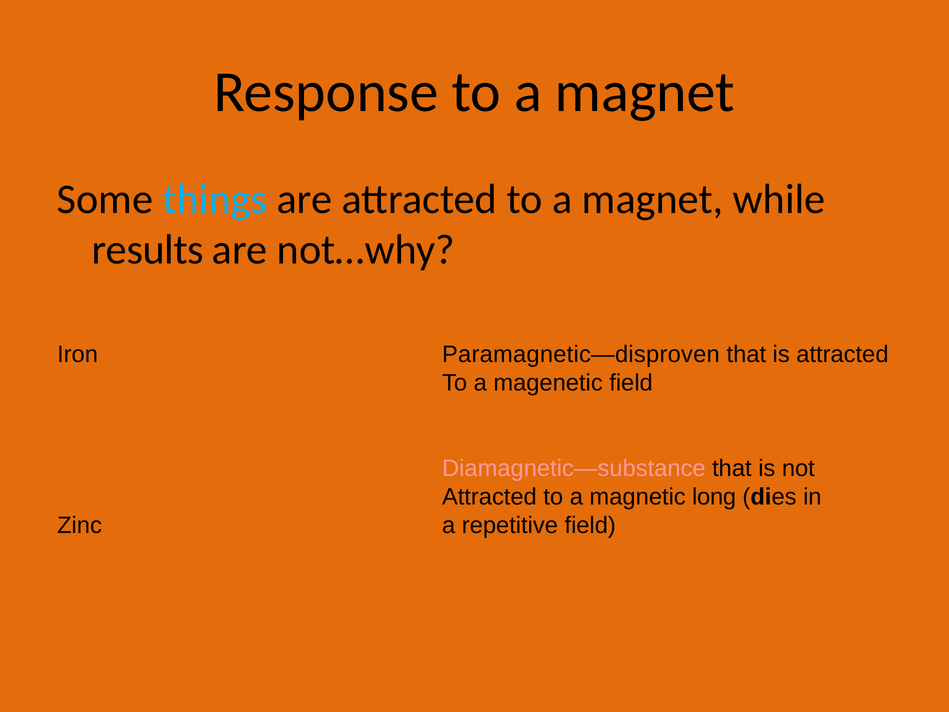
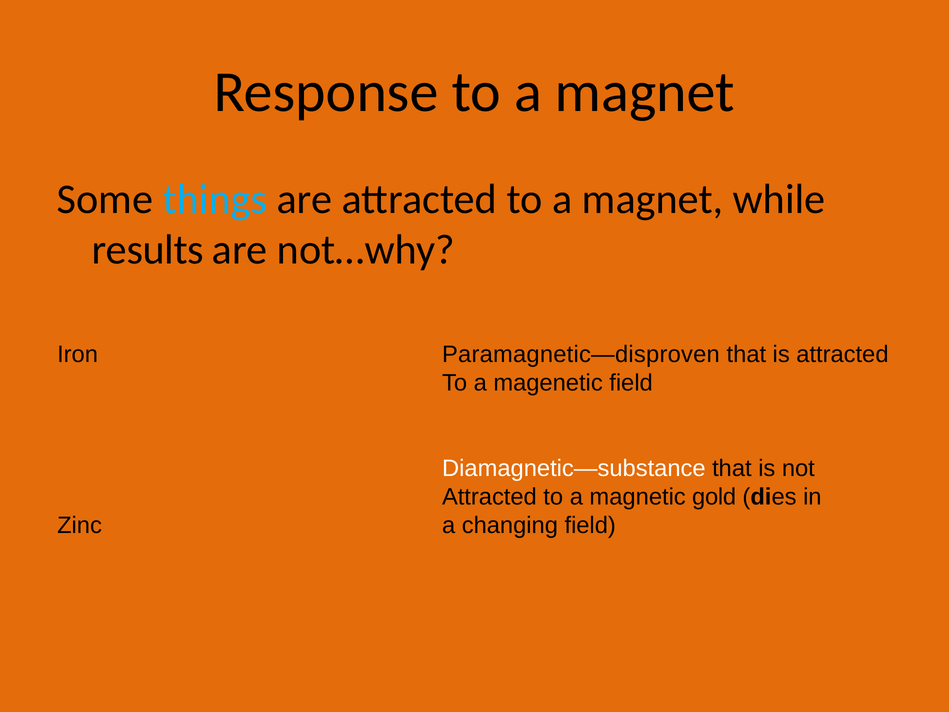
Diamagnetic—substance colour: pink -> white
long: long -> gold
repetitive: repetitive -> changing
